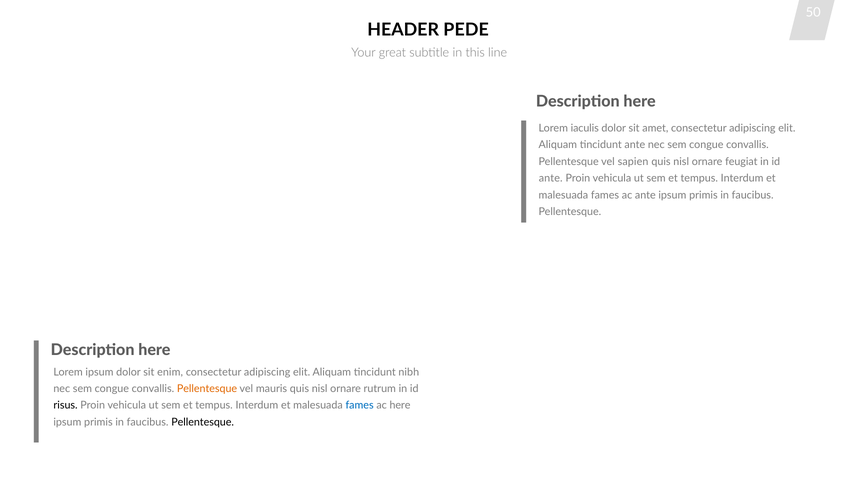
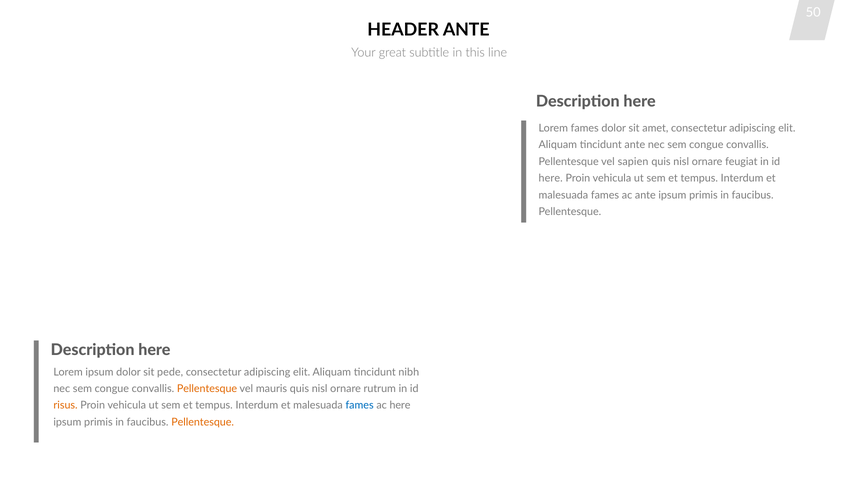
HEADER PEDE: PEDE -> ANTE
Lorem iaculis: iaculis -> fames
ante at (551, 178): ante -> here
enim: enim -> pede
risus colour: black -> orange
Pellentesque at (203, 422) colour: black -> orange
